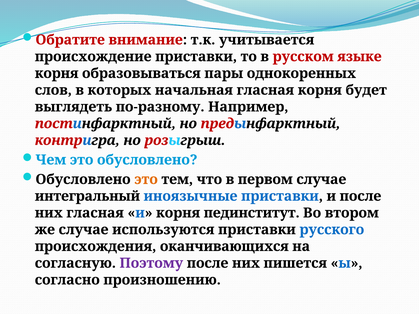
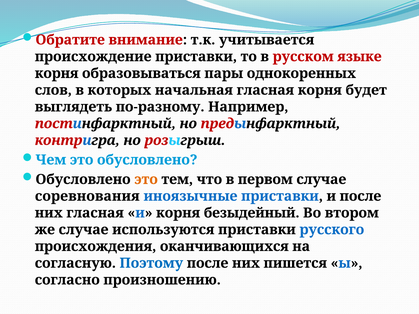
интегральный: интегральный -> соревнования
пединститут: пединститут -> безыдейный
Поэтому colour: purple -> blue
